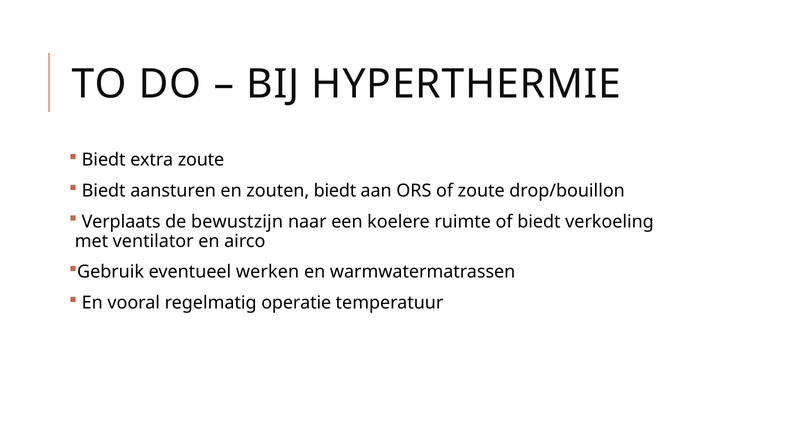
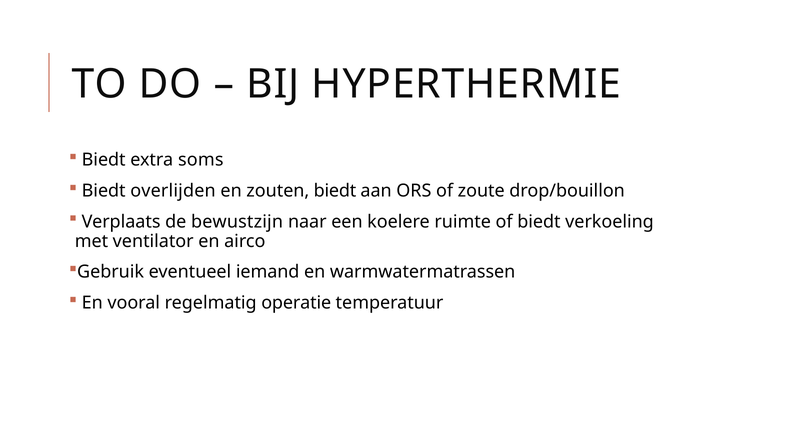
extra zoute: zoute -> soms
aansturen: aansturen -> overlijden
werken: werken -> iemand
